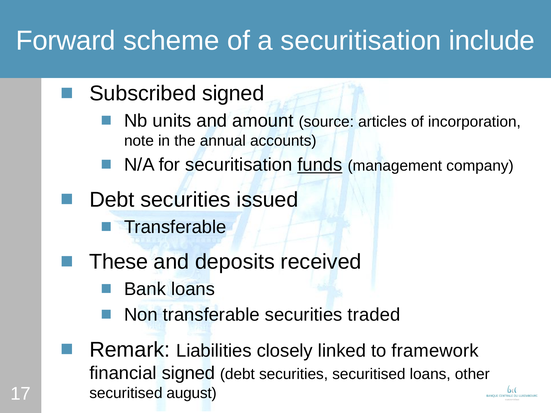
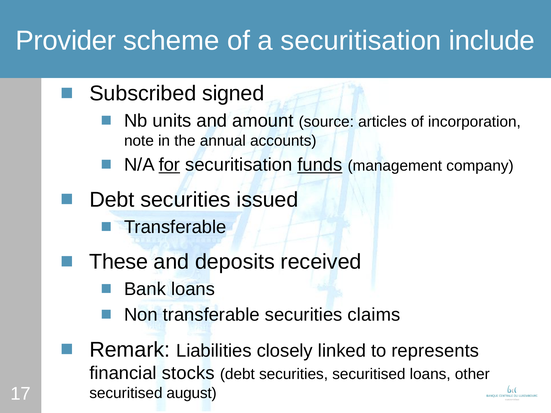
Forward: Forward -> Provider
for underline: none -> present
traded: traded -> claims
framework: framework -> represents
financial signed: signed -> stocks
